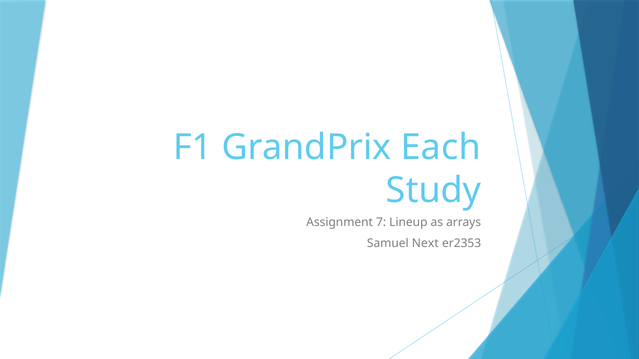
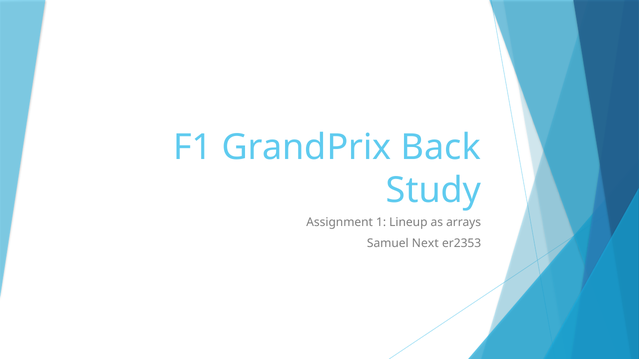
Each: Each -> Back
7: 7 -> 1
